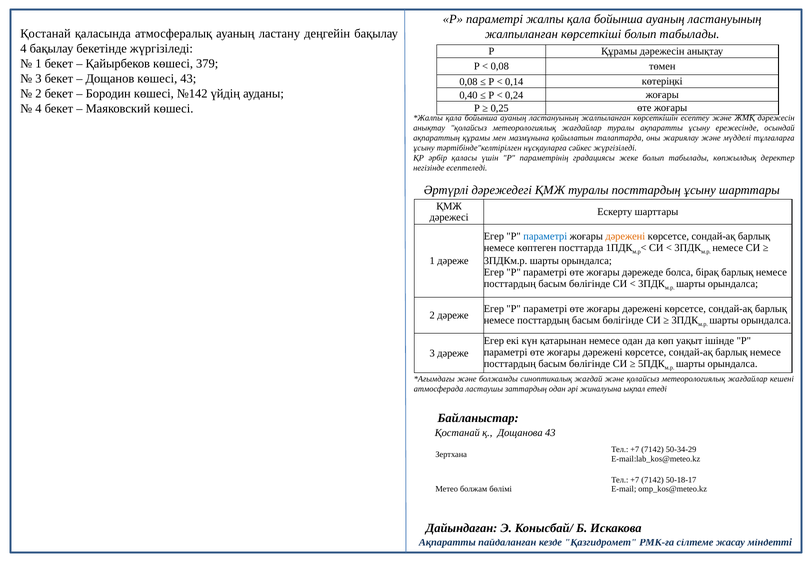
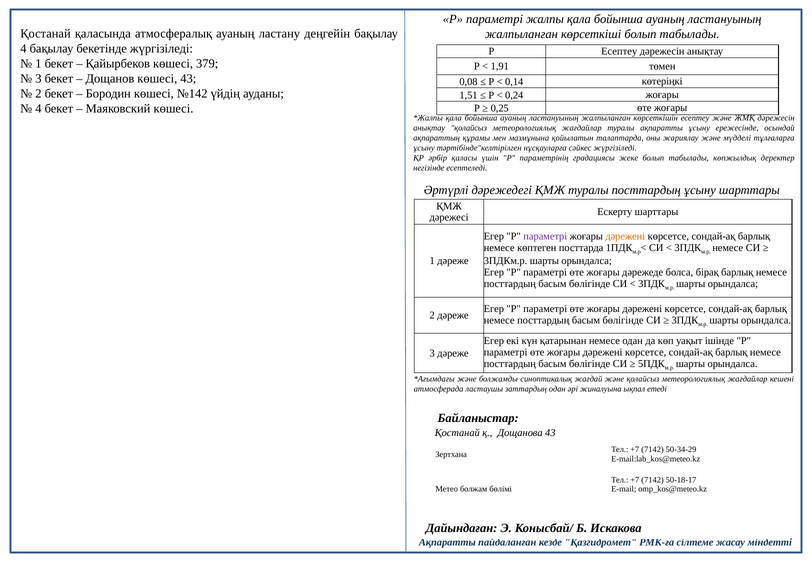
Р Құрамы: Құрамы -> Есептеу
0,08 at (500, 66): 0,08 -> 1,91
0,40: 0,40 -> 1,51
параметрі at (545, 236) colour: blue -> purple
